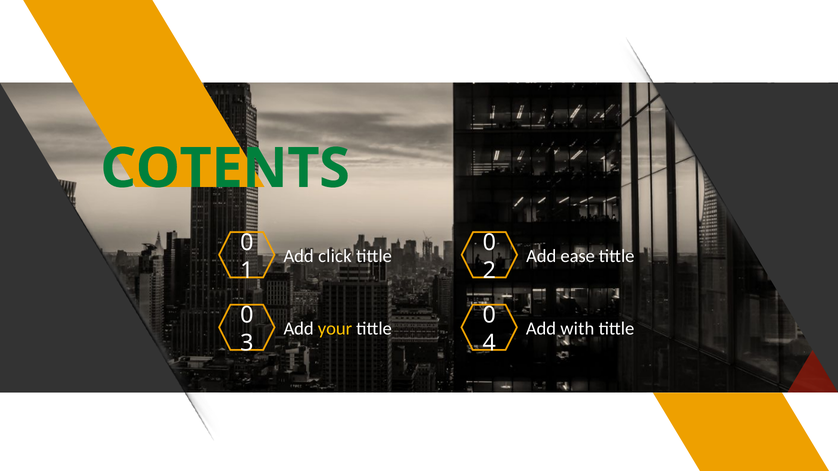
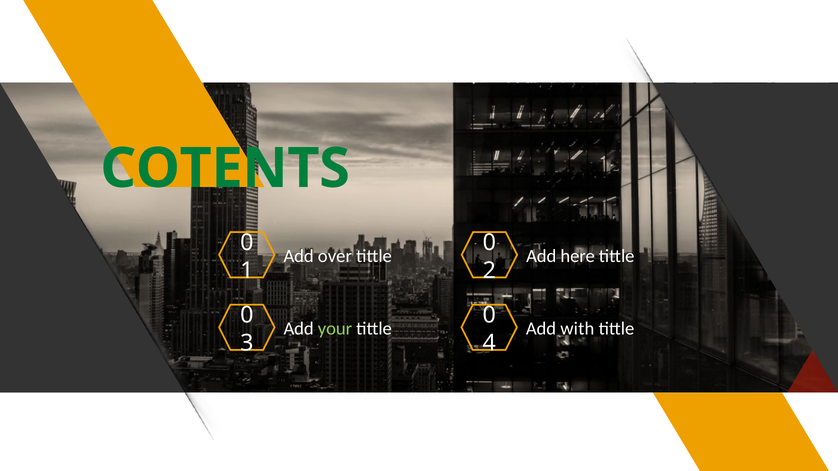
click: click -> over
ease: ease -> here
your colour: yellow -> light green
